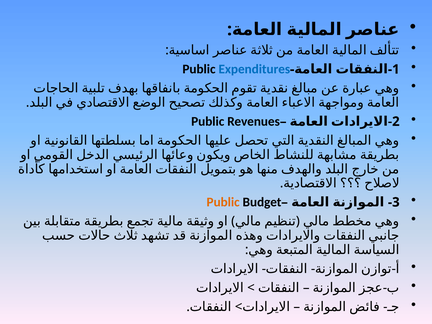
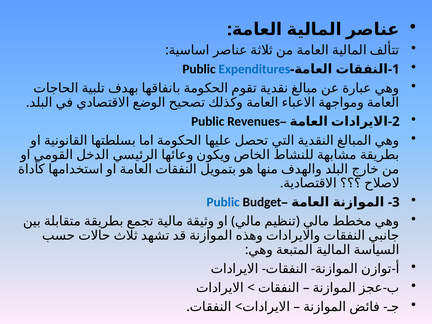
Public at (223, 202) colour: orange -> blue
